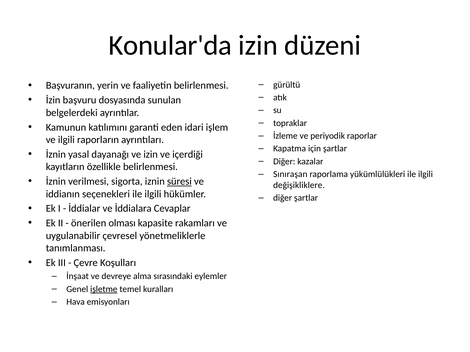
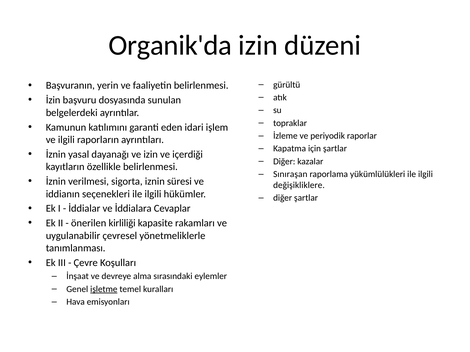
Konular'da: Konular'da -> Organik'da
süresi underline: present -> none
olması: olması -> kirliliği
